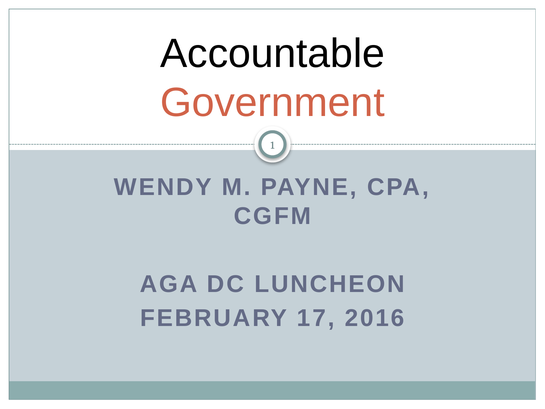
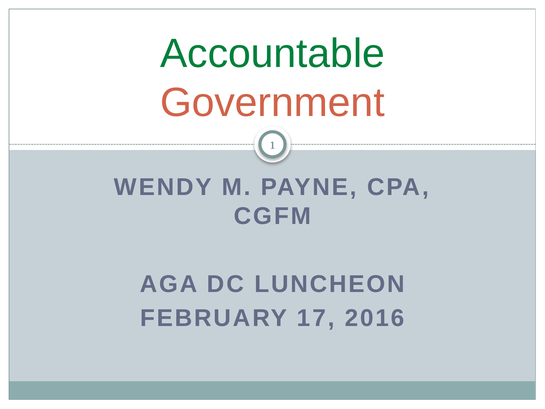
Accountable colour: black -> green
